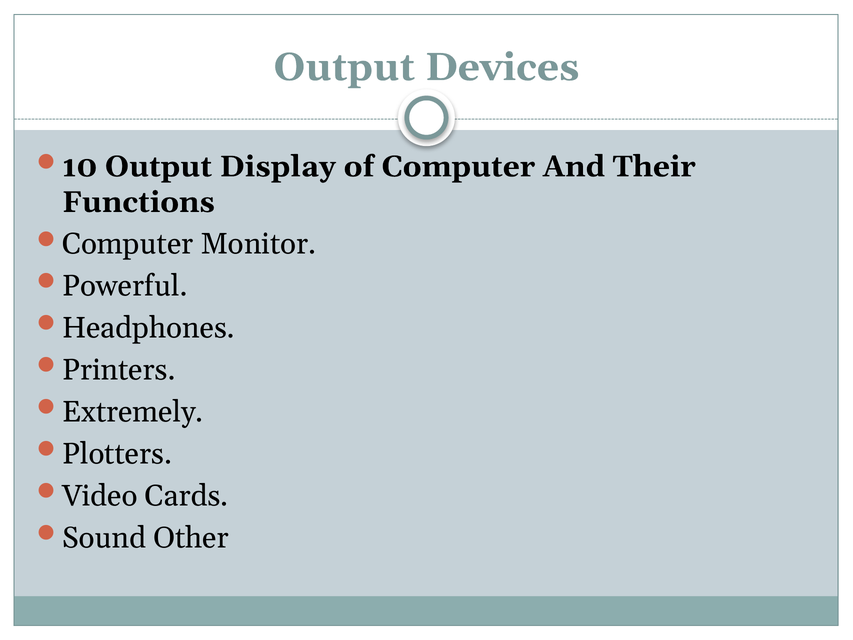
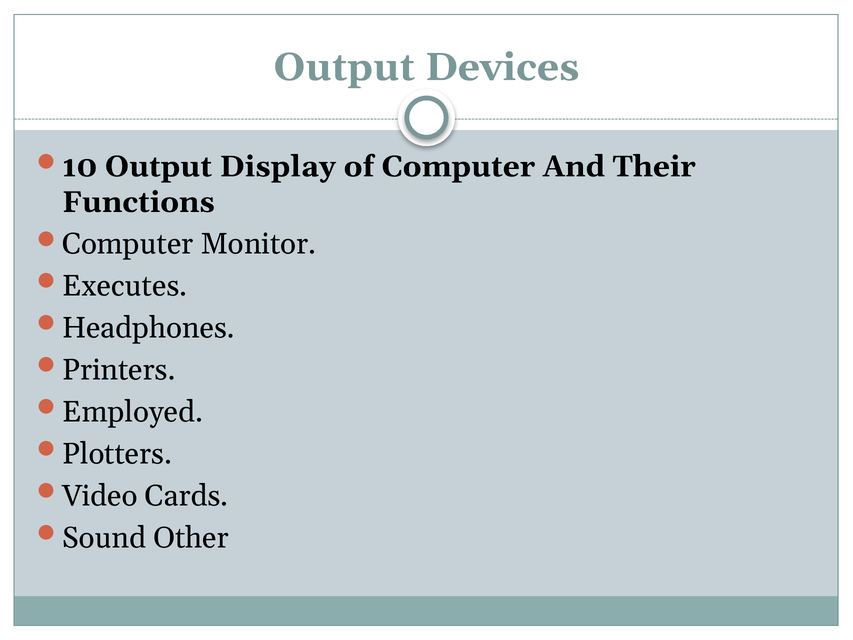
Powerful: Powerful -> Executes
Extremely: Extremely -> Employed
